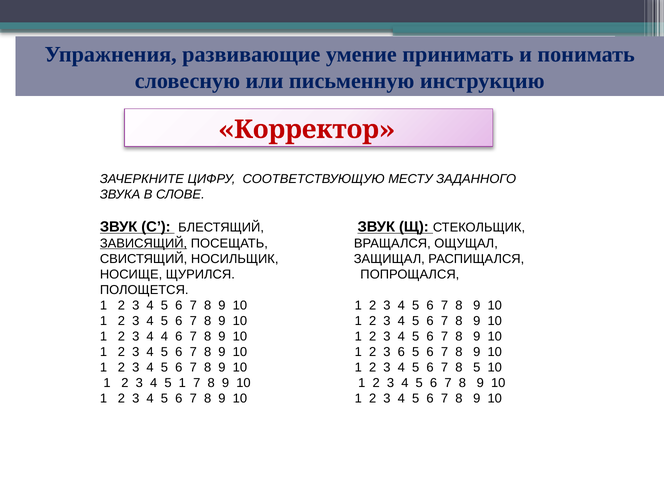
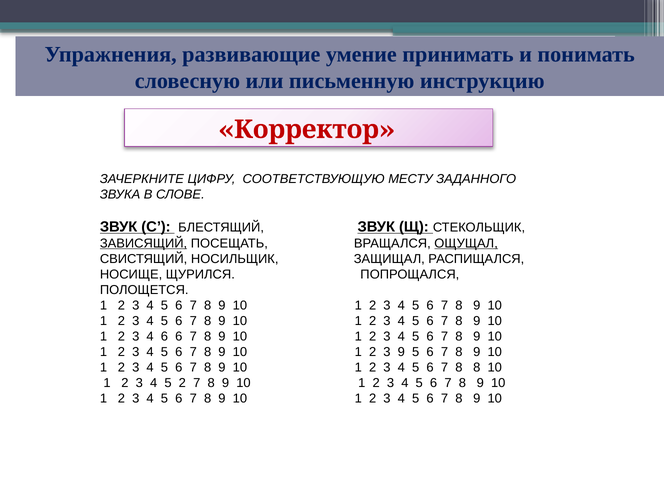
ОЩУЩАЛ underline: none -> present
4 4: 4 -> 6
3 6: 6 -> 9
8 5: 5 -> 8
5 1: 1 -> 2
